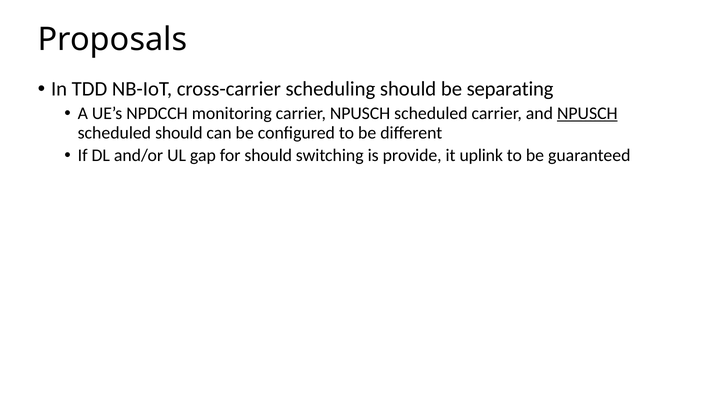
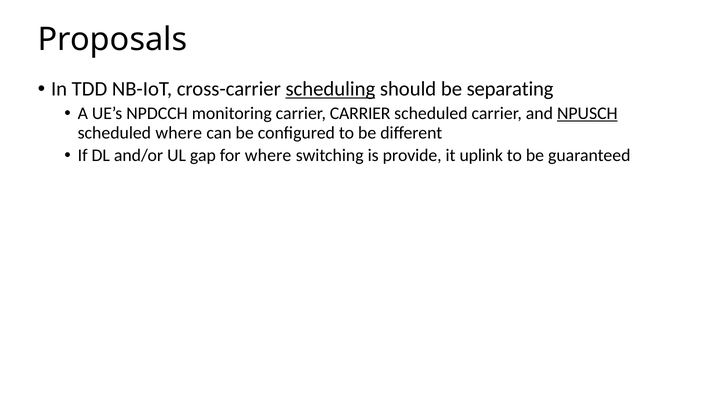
scheduling underline: none -> present
carrier NPUSCH: NPUSCH -> CARRIER
scheduled should: should -> where
for should: should -> where
